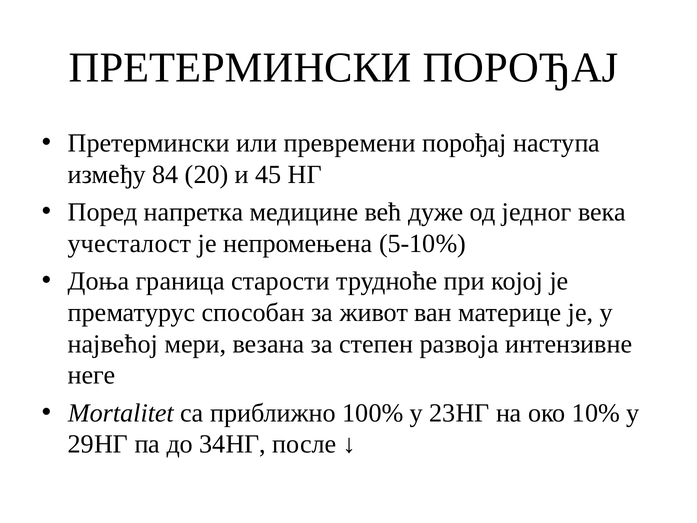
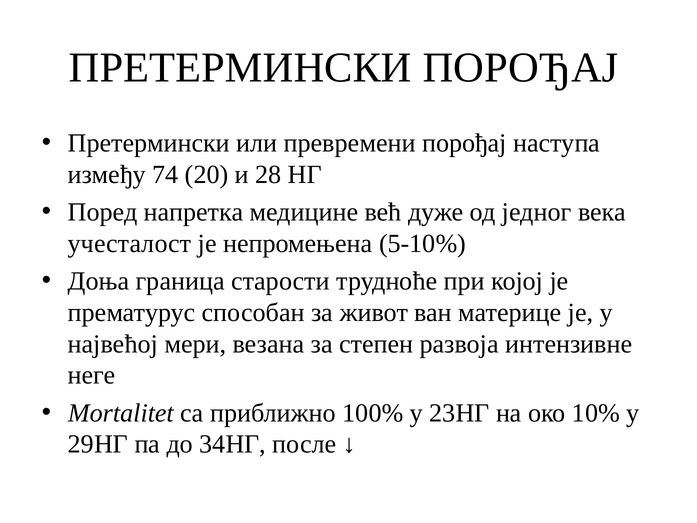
84: 84 -> 74
45: 45 -> 28
